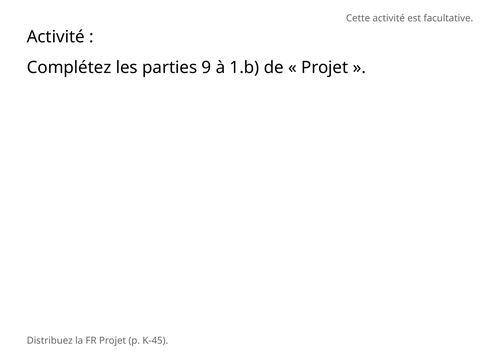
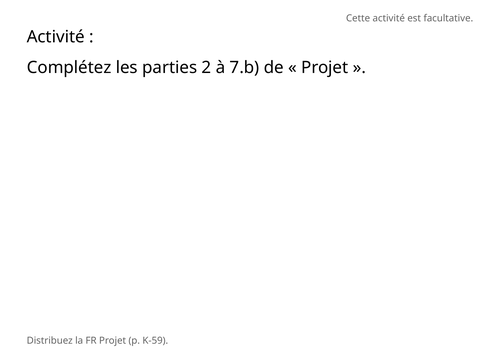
9: 9 -> 2
1.b: 1.b -> 7.b
K-45: K-45 -> K-59
